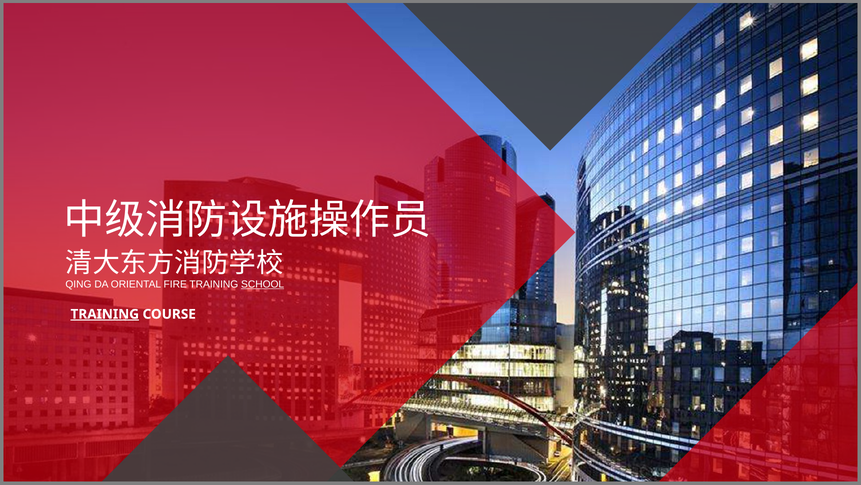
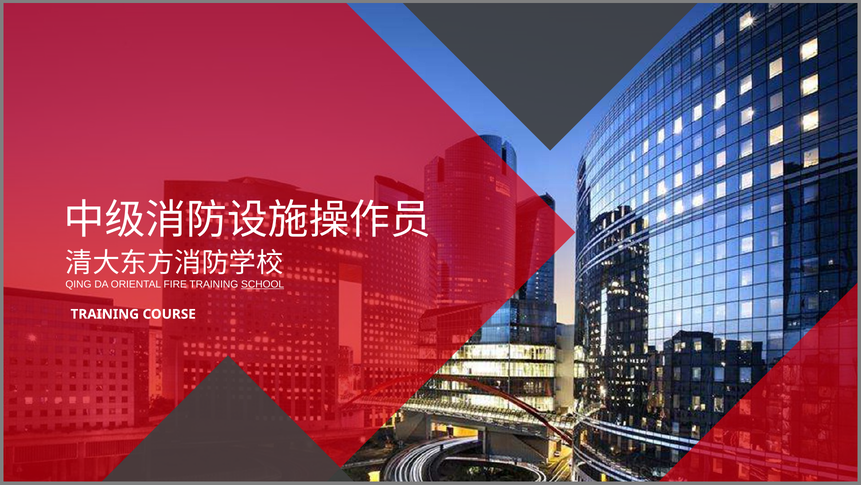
TRAINING at (105, 314) underline: present -> none
